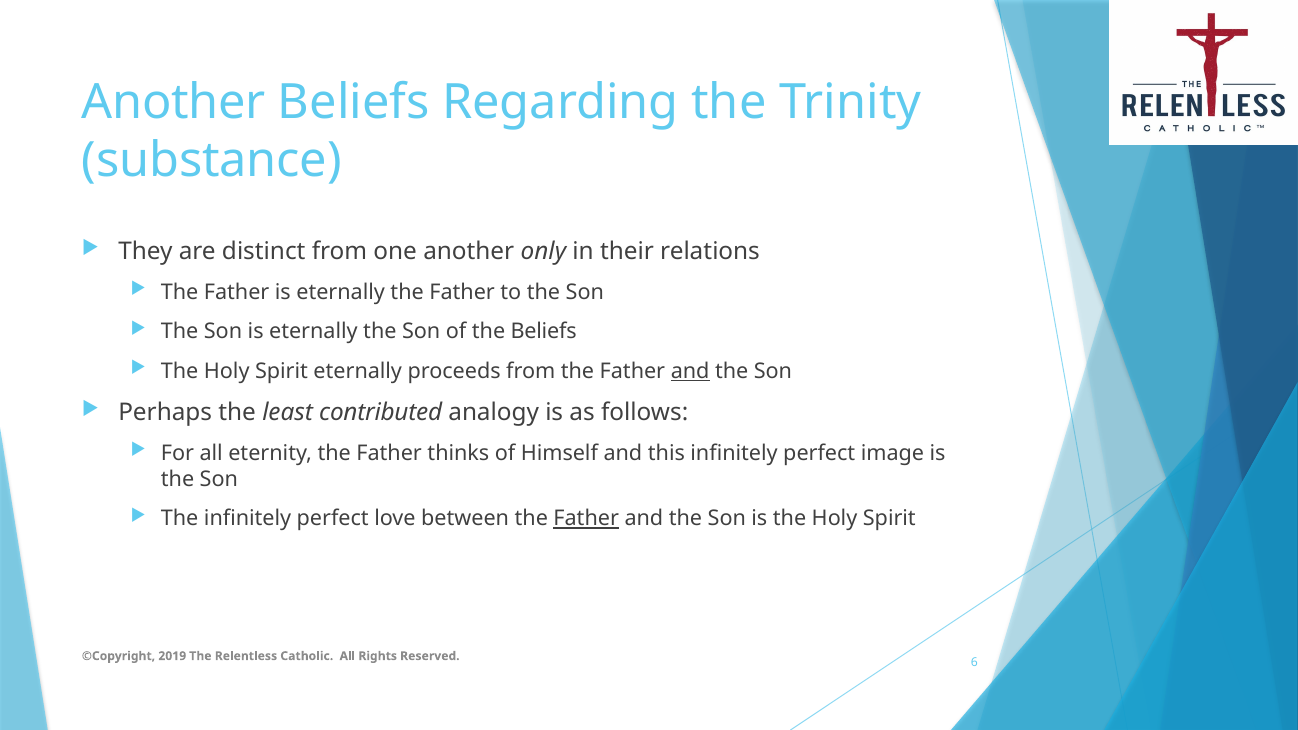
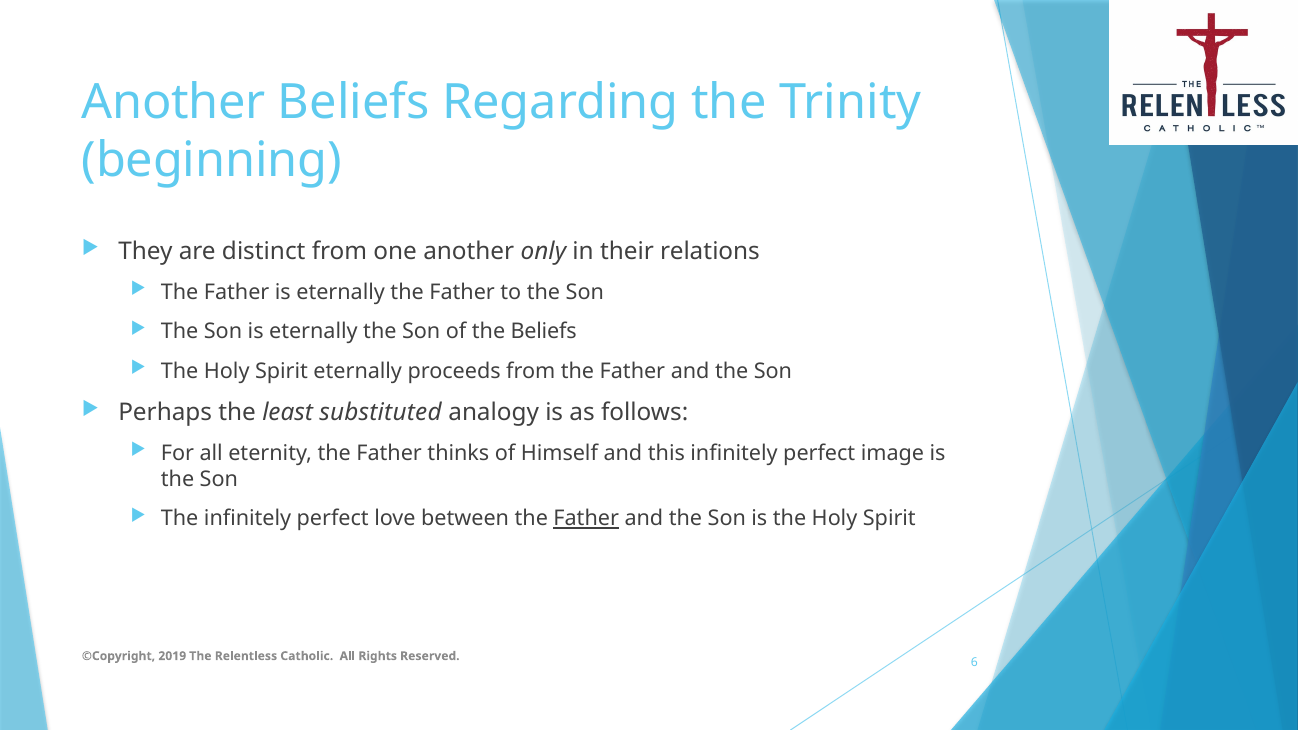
substance: substance -> beginning
and at (690, 371) underline: present -> none
contributed: contributed -> substituted
